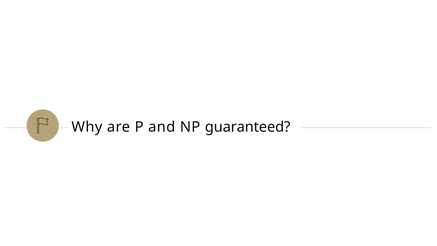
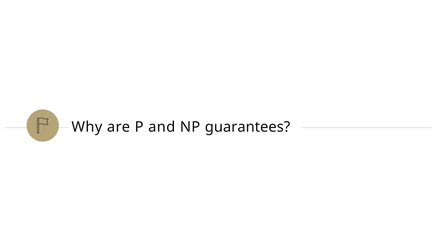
guaranteed: guaranteed -> guarantees
